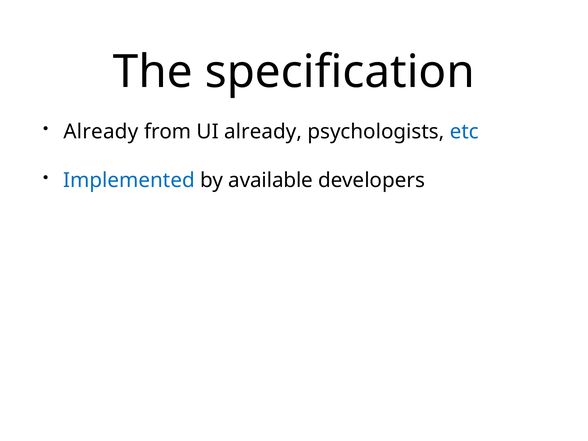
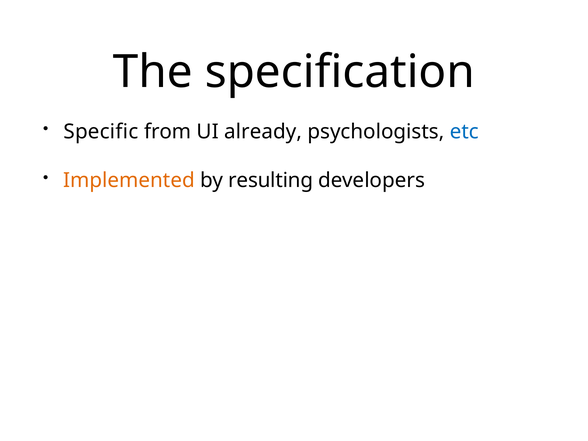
Already at (101, 132): Already -> Specific
Implemented colour: blue -> orange
available: available -> resulting
